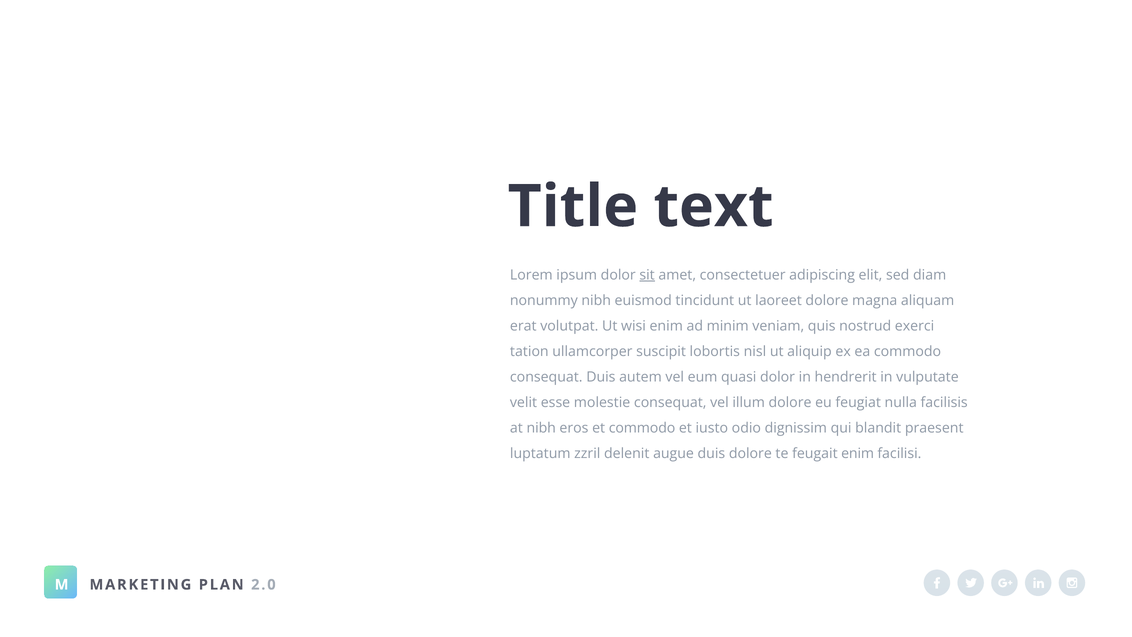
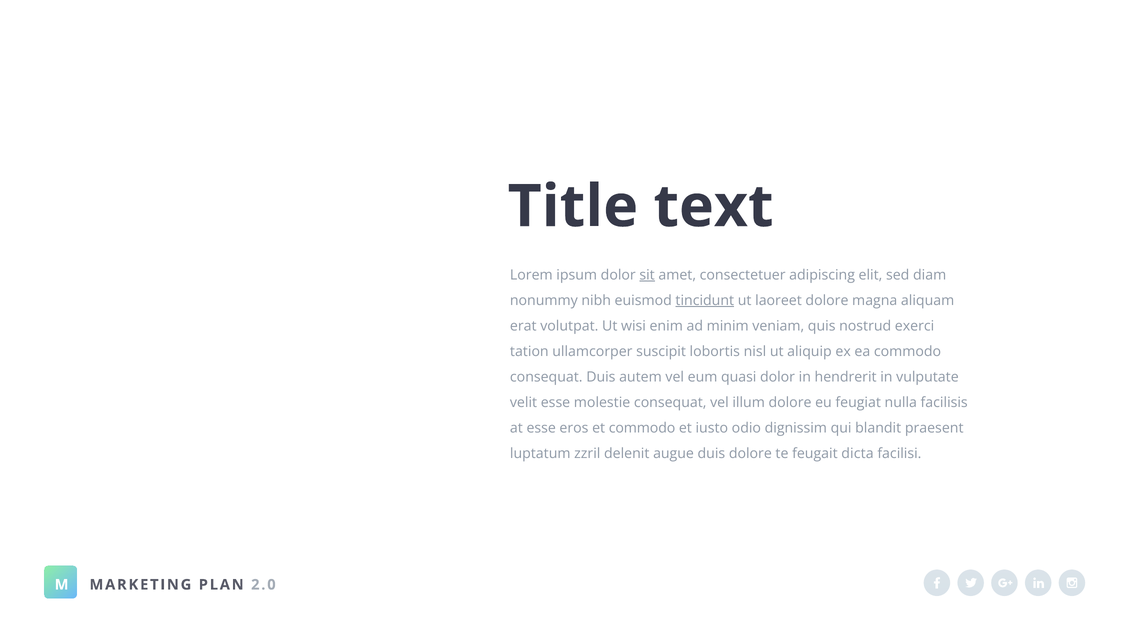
tincidunt underline: none -> present
at nibh: nibh -> esse
feugait enim: enim -> dicta
